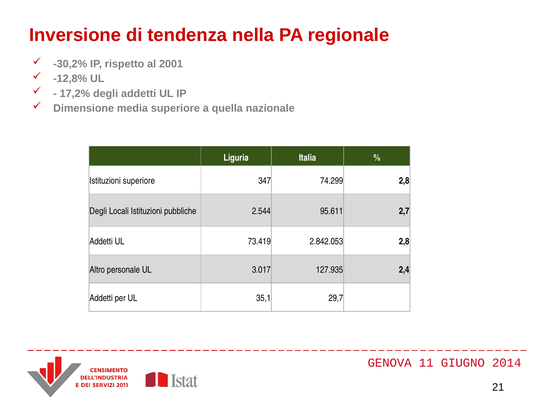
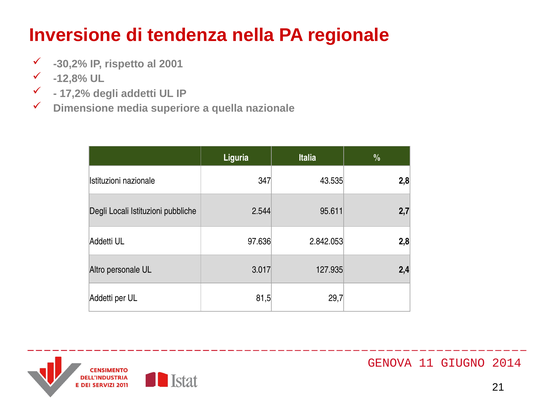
Istituzioni superiore: superiore -> nazionale
74.299: 74.299 -> 43.535
73.419: 73.419 -> 97.636
35,1: 35,1 -> 81,5
